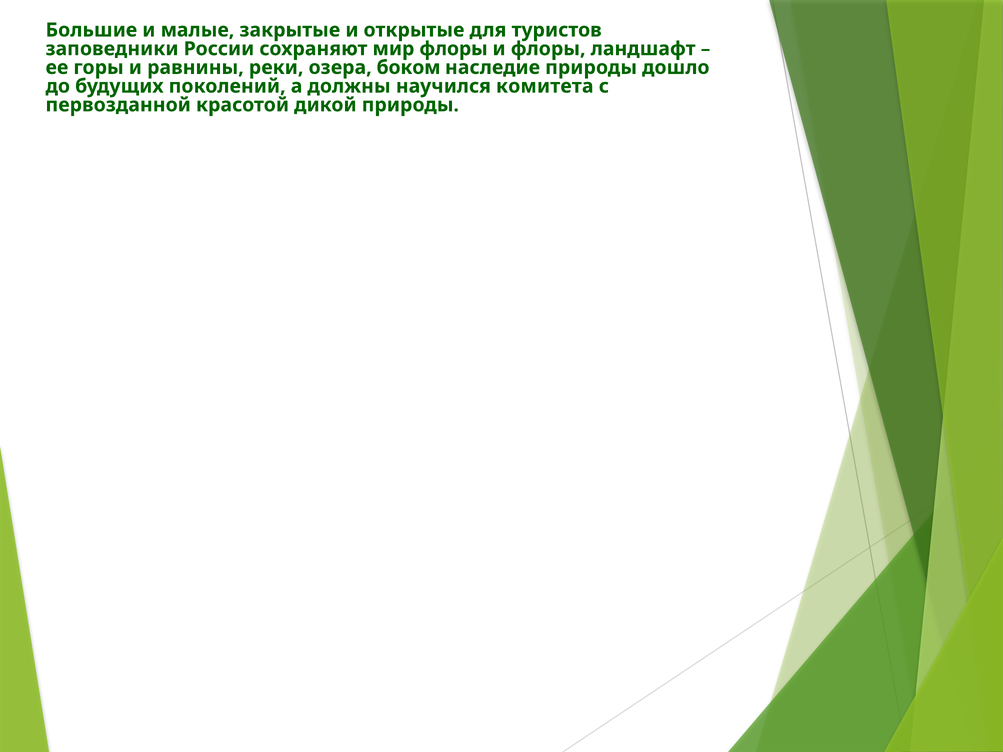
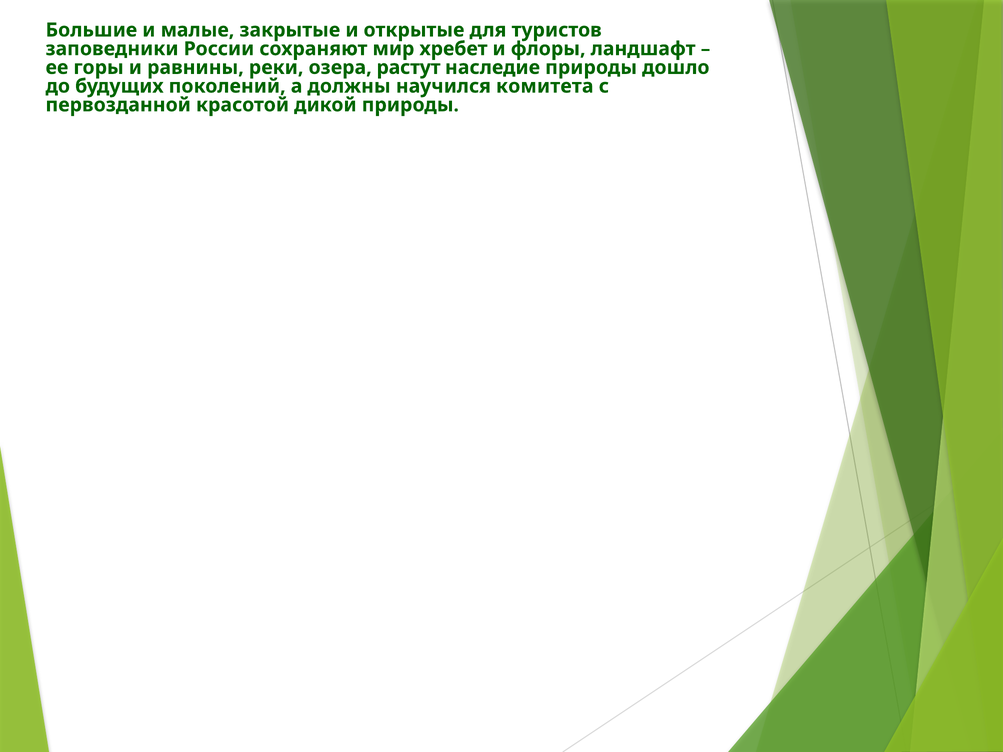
мир флоры: флоры -> хребет
боком: боком -> растут
